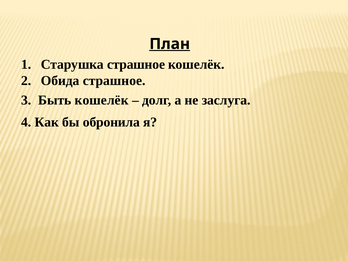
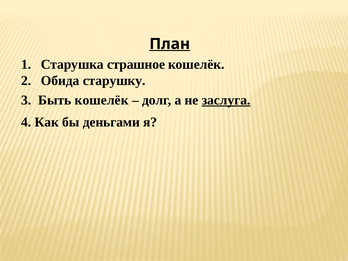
Обида страшное: страшное -> старушку
заслуга underline: none -> present
обронила: обронила -> деньгами
